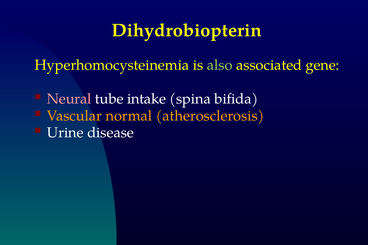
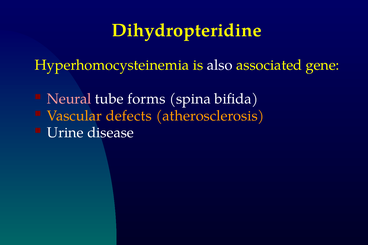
Dihydrobiopterin: Dihydrobiopterin -> Dihydropteridine
also colour: light green -> white
intake: intake -> forms
normal: normal -> defects
